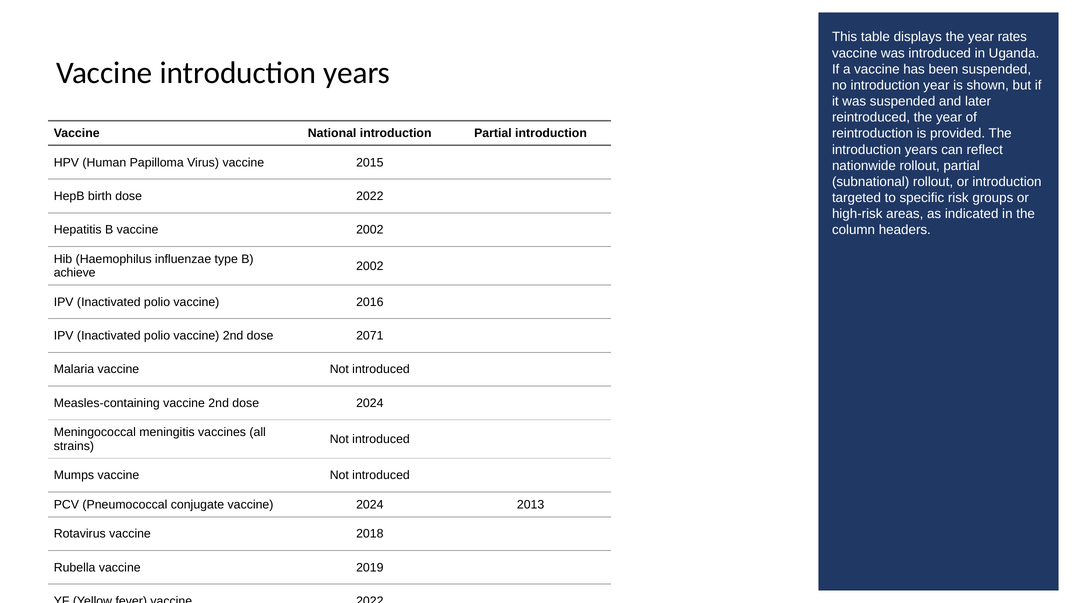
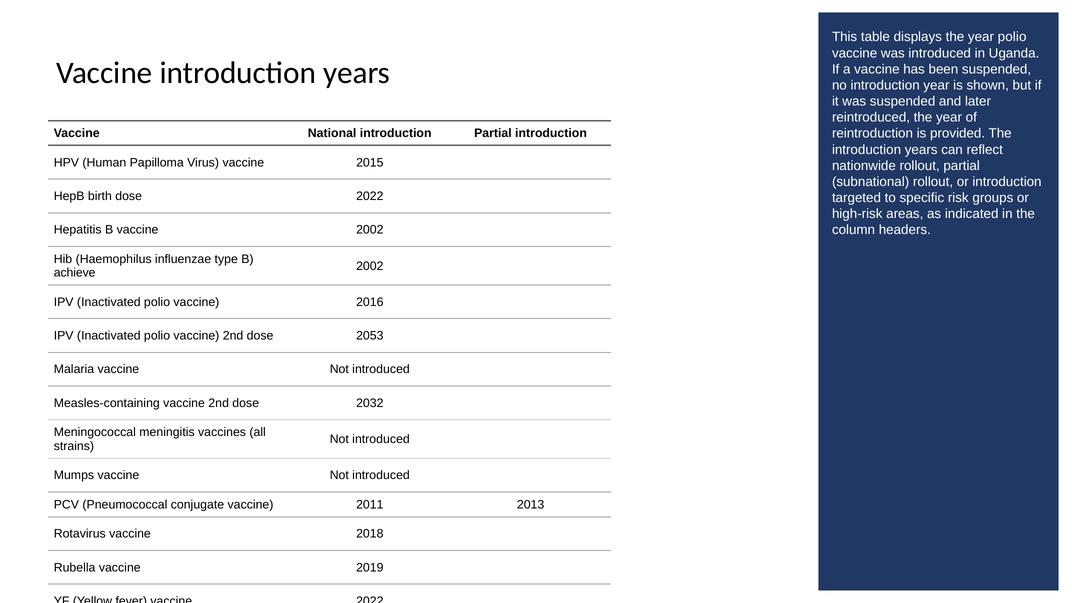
year rates: rates -> polio
2071: 2071 -> 2053
dose 2024: 2024 -> 2032
vaccine 2024: 2024 -> 2011
